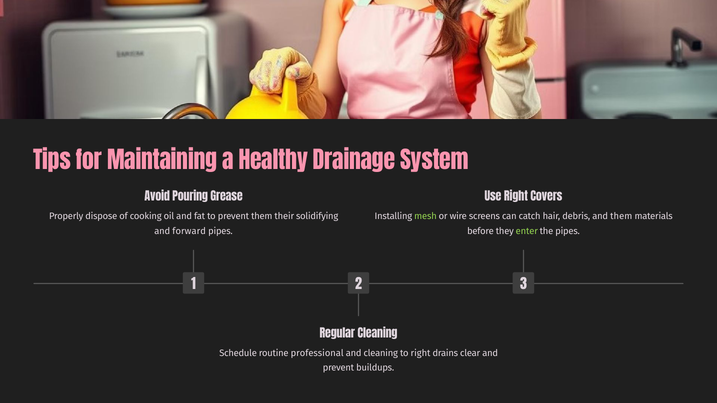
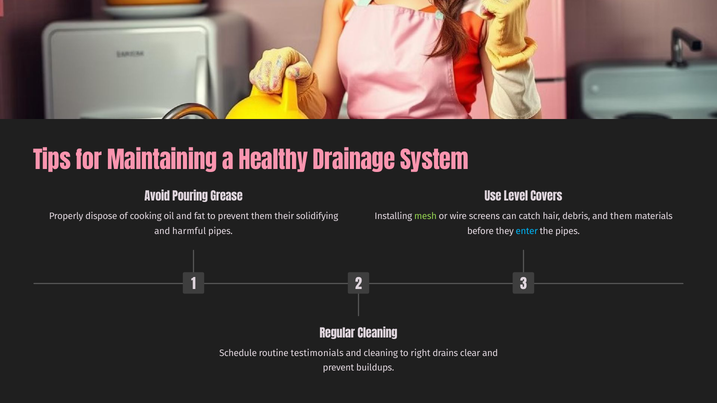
Use Right: Right -> Level
forward: forward -> harmful
enter colour: light green -> light blue
professional: professional -> testimonials
